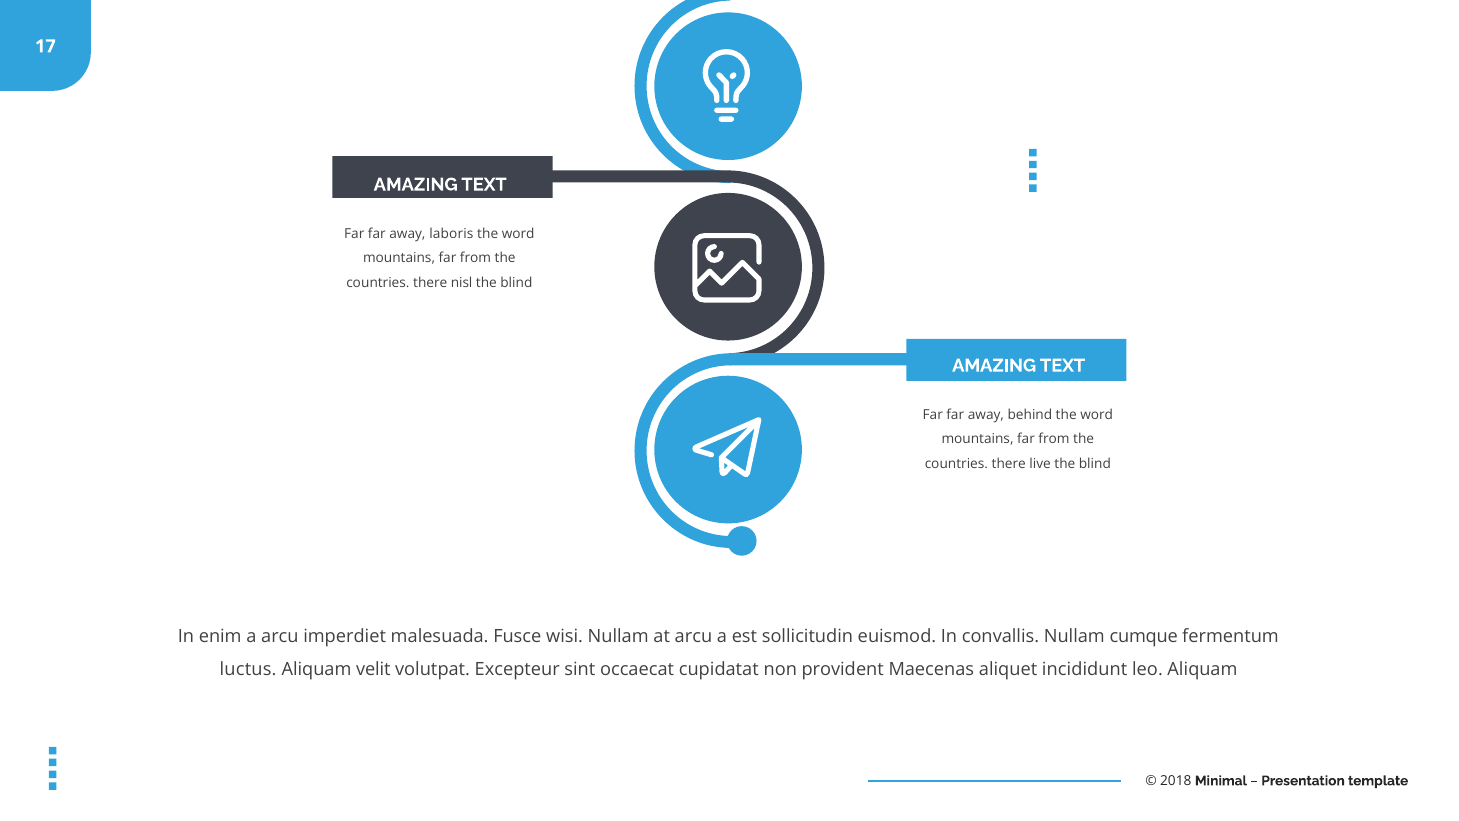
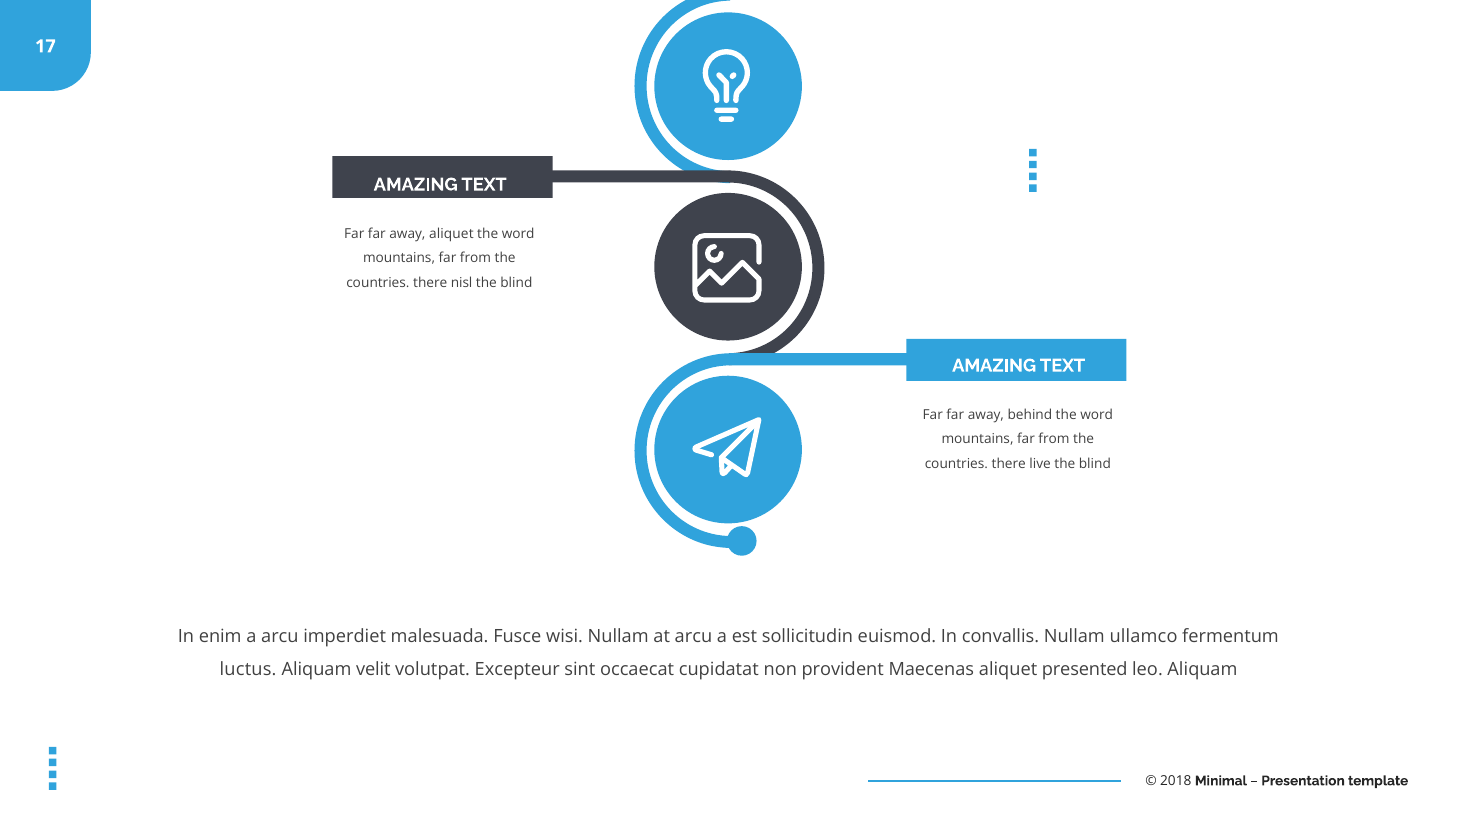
away laboris: laboris -> aliquet
cumque: cumque -> ullamco
incididunt: incididunt -> presented
